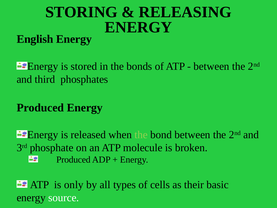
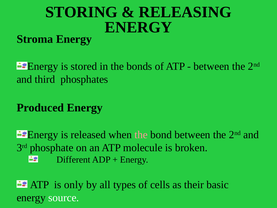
English: English -> Stroma
the at (141, 135) colour: light green -> pink
Produced at (73, 159): Produced -> Different
